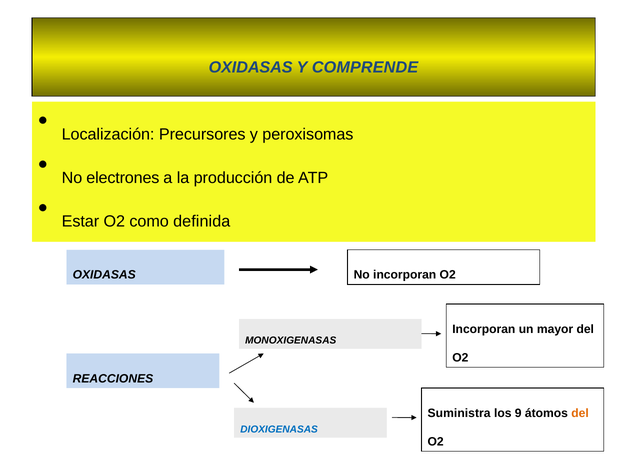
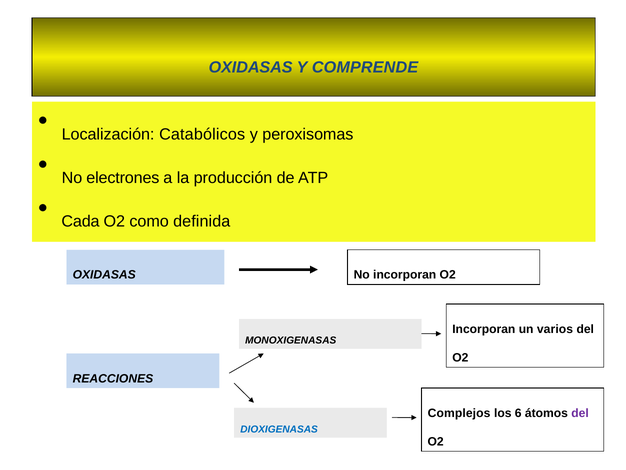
Precursores: Precursores -> Catabólicos
Estar: Estar -> Cada
mayor: mayor -> varios
Suministra: Suministra -> Complejos
9: 9 -> 6
del at (580, 413) colour: orange -> purple
